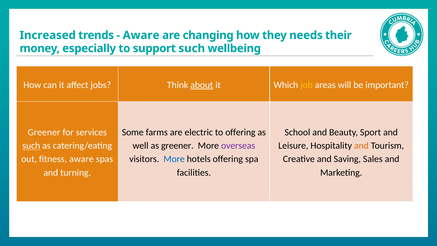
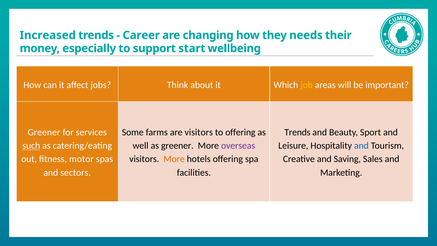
Aware at (141, 35): Aware -> Career
support such: such -> start
about underline: present -> none
are electric: electric -> visitors
School at (297, 132): School -> Trends
and at (361, 146) colour: orange -> blue
fitness aware: aware -> motor
More at (174, 159) colour: blue -> orange
turning: turning -> sectors
